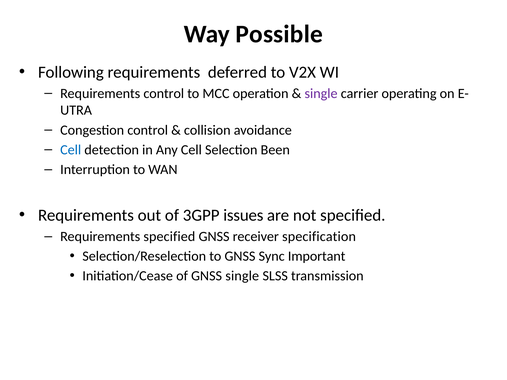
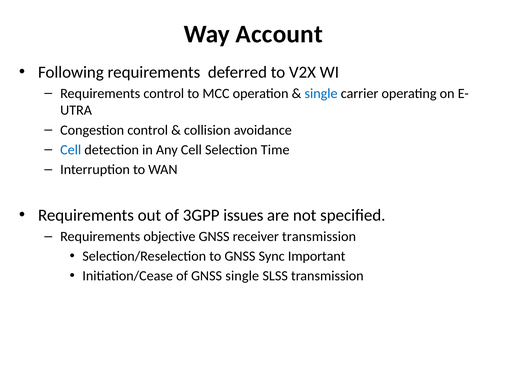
Possible: Possible -> Account
single at (321, 93) colour: purple -> blue
Been: Been -> Time
Requirements specified: specified -> objective
receiver specification: specification -> transmission
